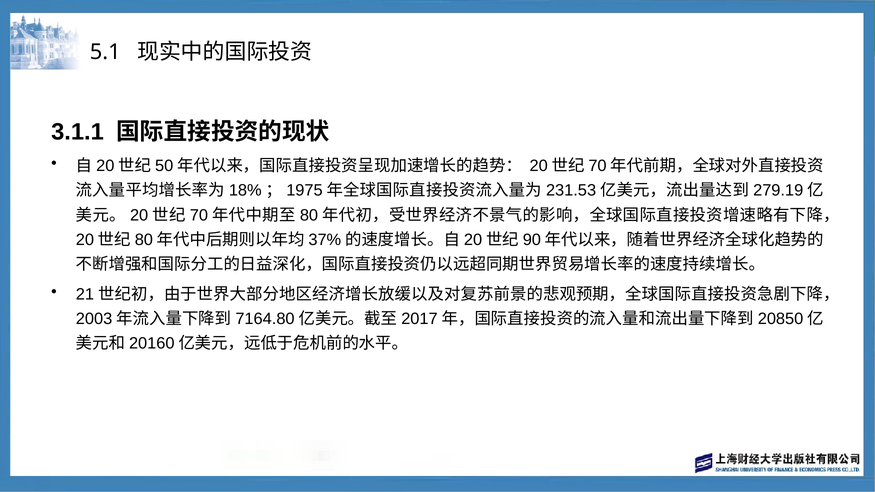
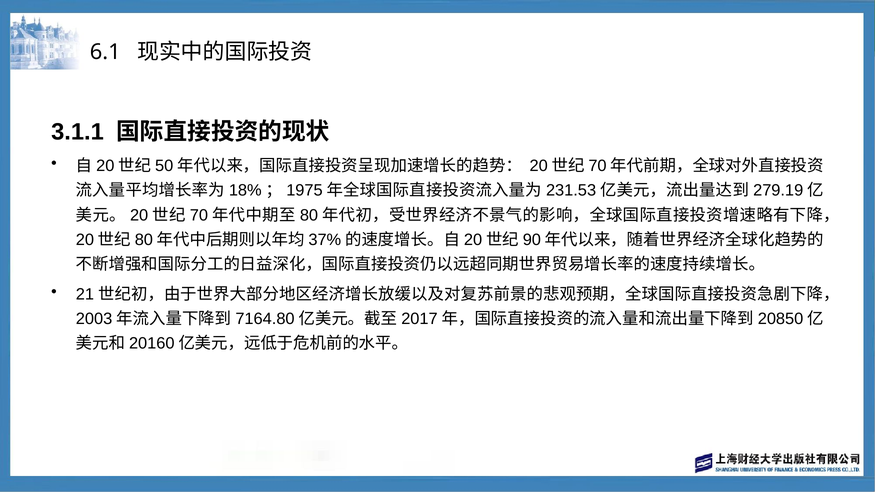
5.1: 5.1 -> 6.1
